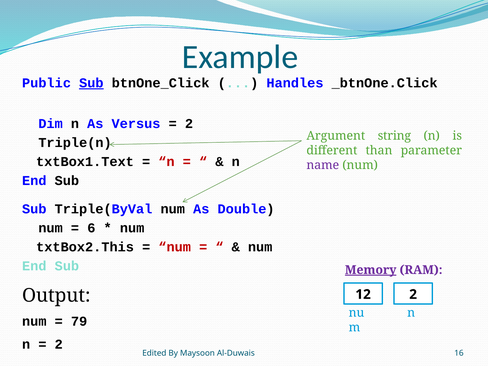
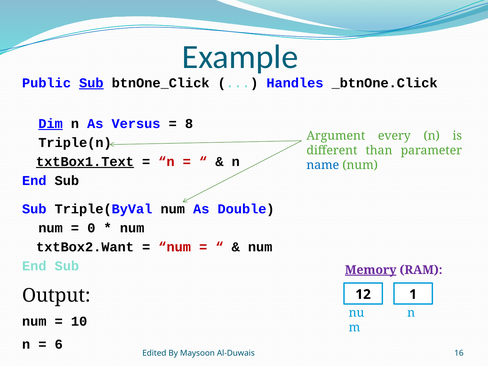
Dim underline: none -> present
2 at (189, 124): 2 -> 8
string: string -> every
txtBox1.Text underline: none -> present
name colour: purple -> blue
6: 6 -> 0
txtBox2.This: txtBox2.This -> txtBox2.Want
12 2: 2 -> 1
79: 79 -> 10
2 at (59, 344): 2 -> 6
